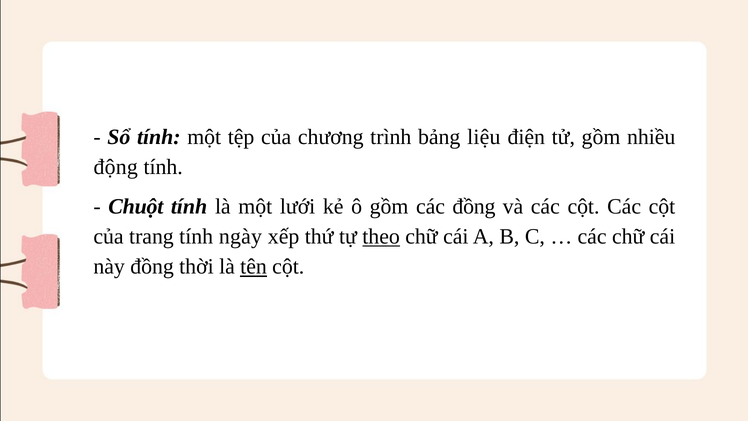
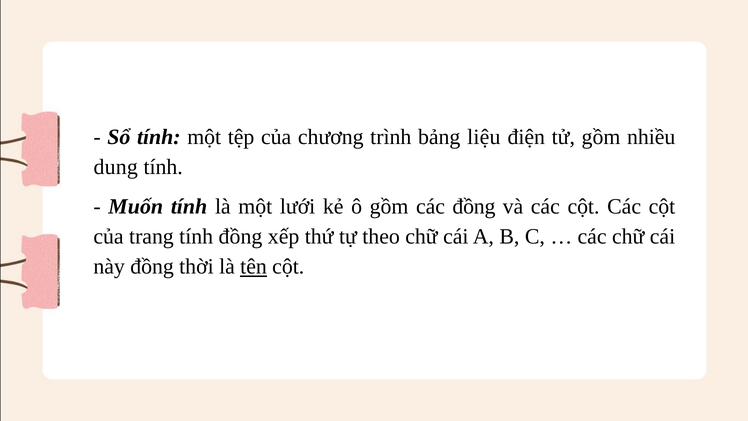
động: động -> dung
Chuột: Chuột -> Muốn
tính ngày: ngày -> đồng
theo underline: present -> none
